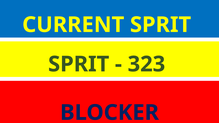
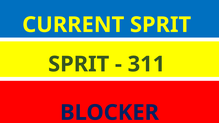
323: 323 -> 311
